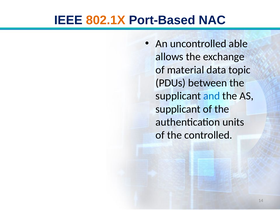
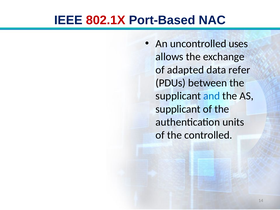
802.1X colour: orange -> red
able: able -> uses
material: material -> adapted
topic: topic -> refer
